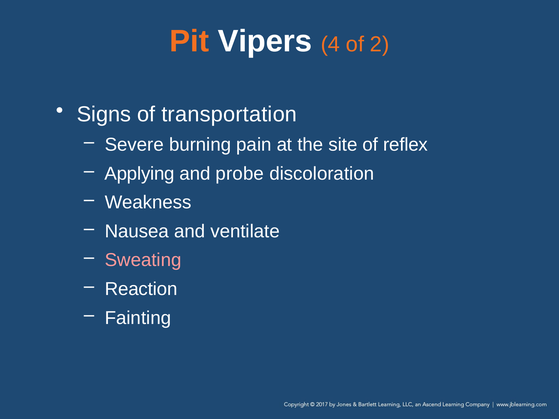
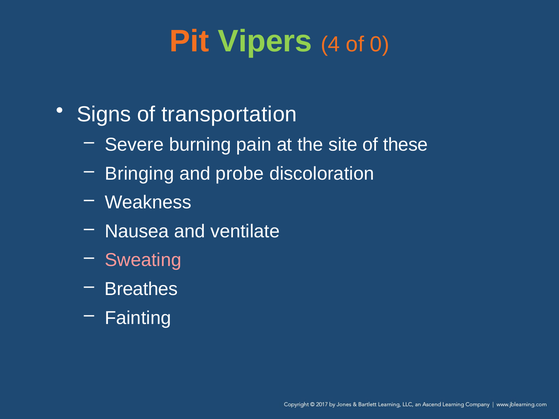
Vipers colour: white -> light green
2: 2 -> 0
reflex: reflex -> these
Applying: Applying -> Bringing
Reaction: Reaction -> Breathes
